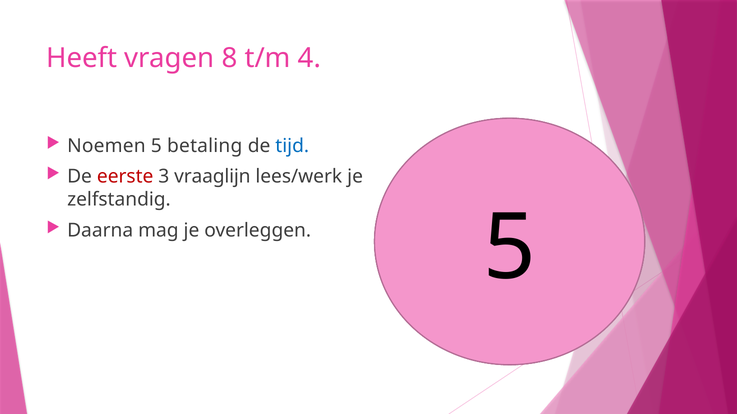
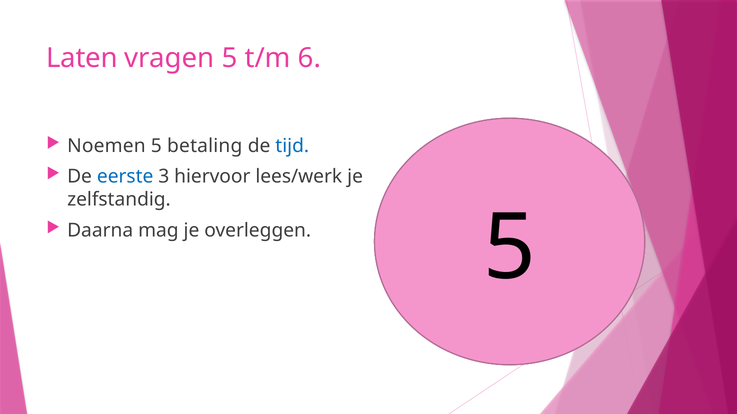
Heeft: Heeft -> Laten
vragen 8: 8 -> 5
4: 4 -> 6
eerste colour: red -> blue
vraaglijn: vraaglijn -> hiervoor
